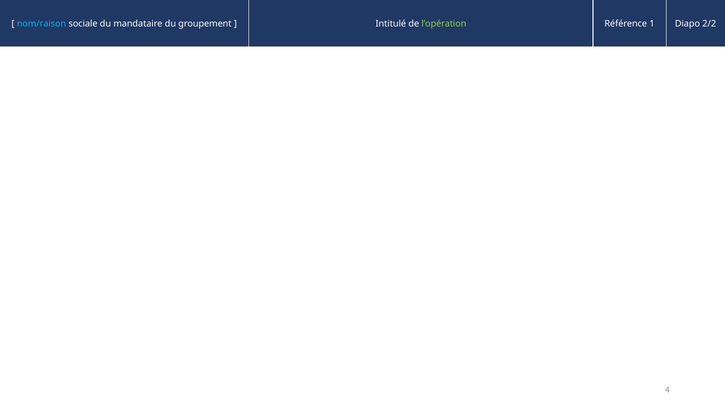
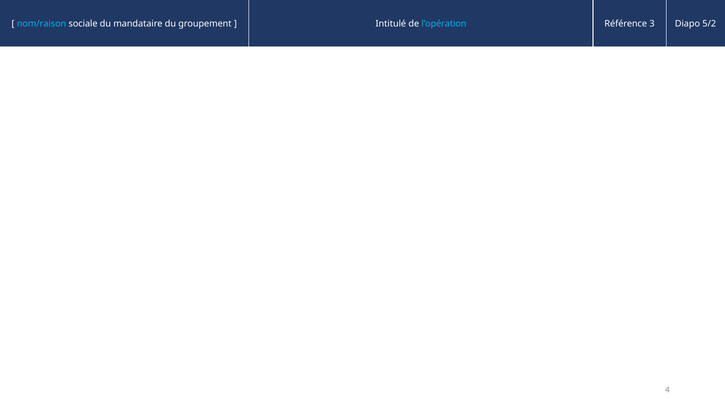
l’opération colour: light green -> light blue
1: 1 -> 3
2/2: 2/2 -> 5/2
